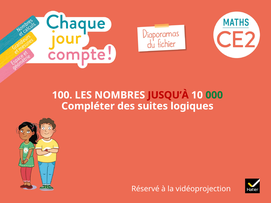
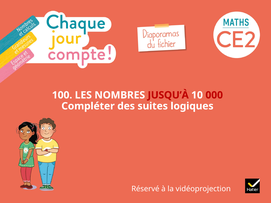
000 colour: green -> red
